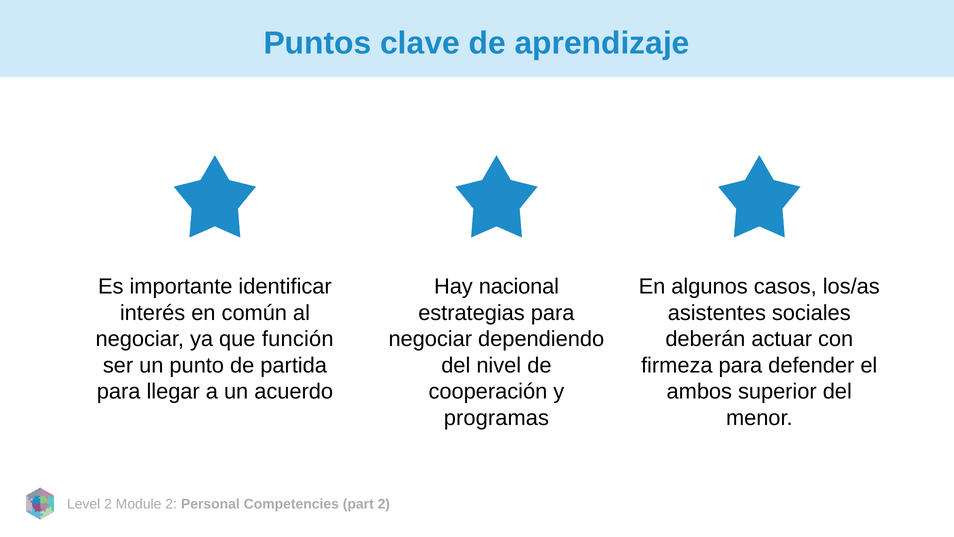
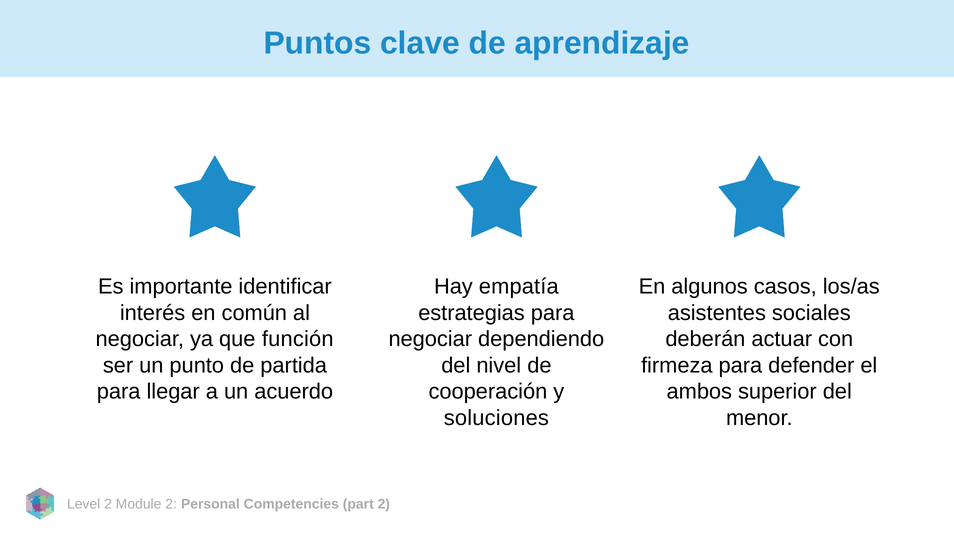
nacional: nacional -> empatía
programas: programas -> soluciones
